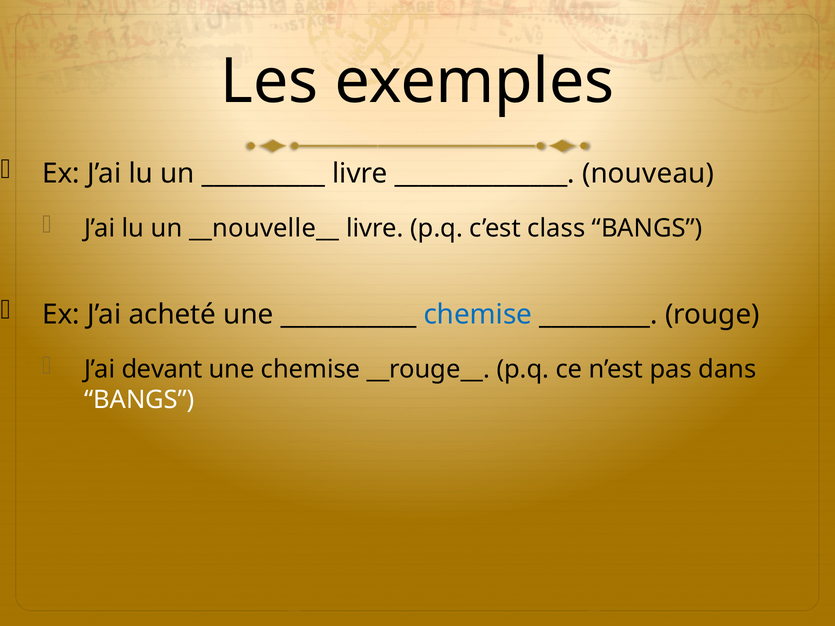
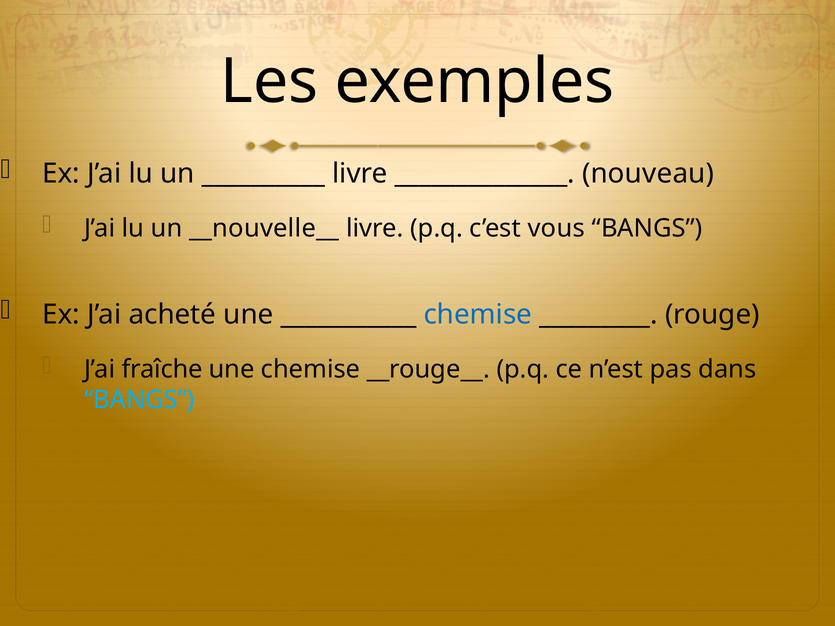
class: class -> vous
devant: devant -> fraîche
BANGS at (139, 400) colour: white -> light blue
